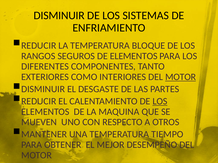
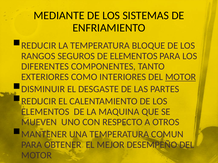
DISMINUIR at (59, 15): DISMINUIR -> MEDIANTE
LOS at (160, 102) underline: present -> none
TIEMPO: TIEMPO -> COMUN
